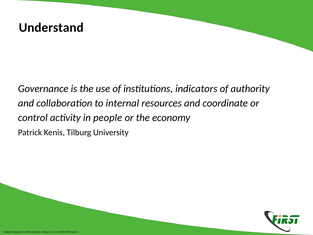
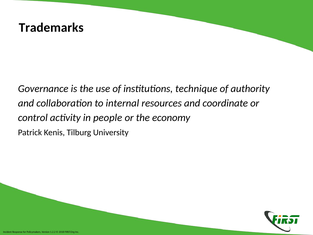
Understand: Understand -> Trademarks
indicators: indicators -> technique
